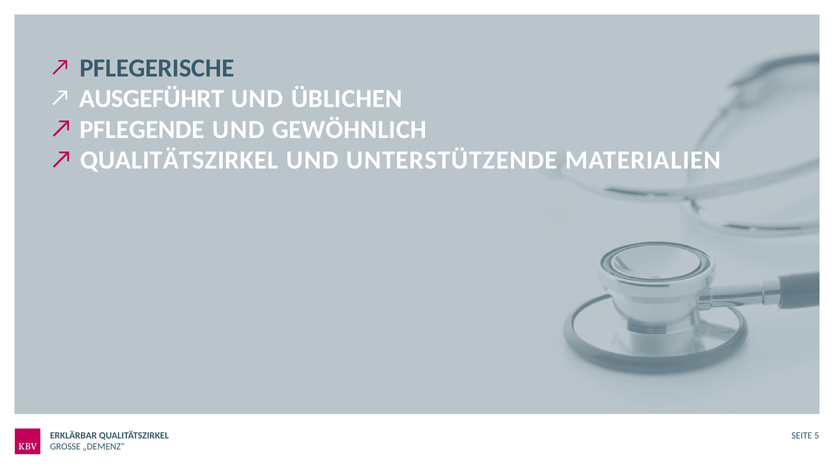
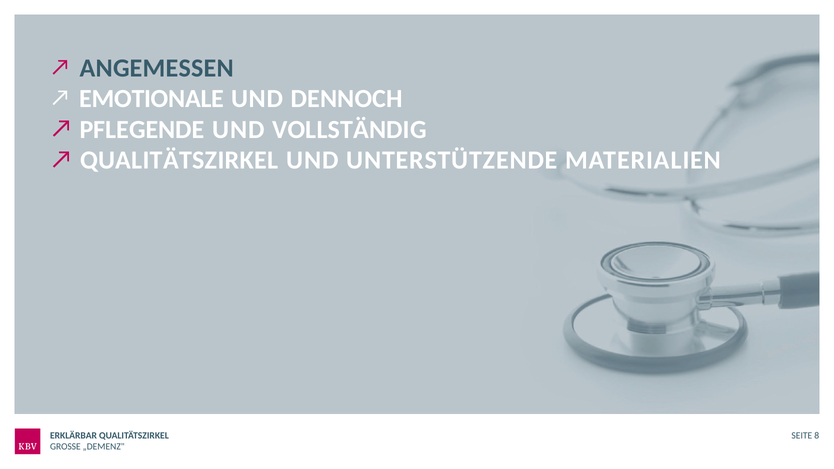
PFLEGERISCHE: PFLEGERISCHE -> ANGEMESSEN
AUSGEFÜHRT: AUSGEFÜHRT -> EMOTIONALE
ÜBLICHEN: ÜBLICHEN -> DENNOCH
GEWÖHNLICH: GEWÖHNLICH -> VOLLSTÄNDIG
5: 5 -> 8
